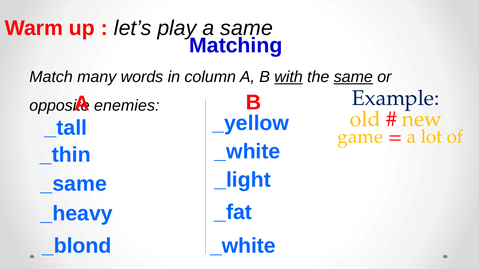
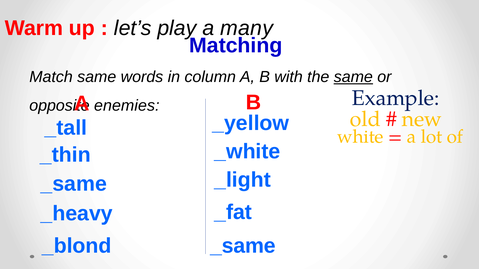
a same: same -> many
Match many: many -> same
with underline: present -> none
game: game -> white
_white at (243, 246): _white -> _same
